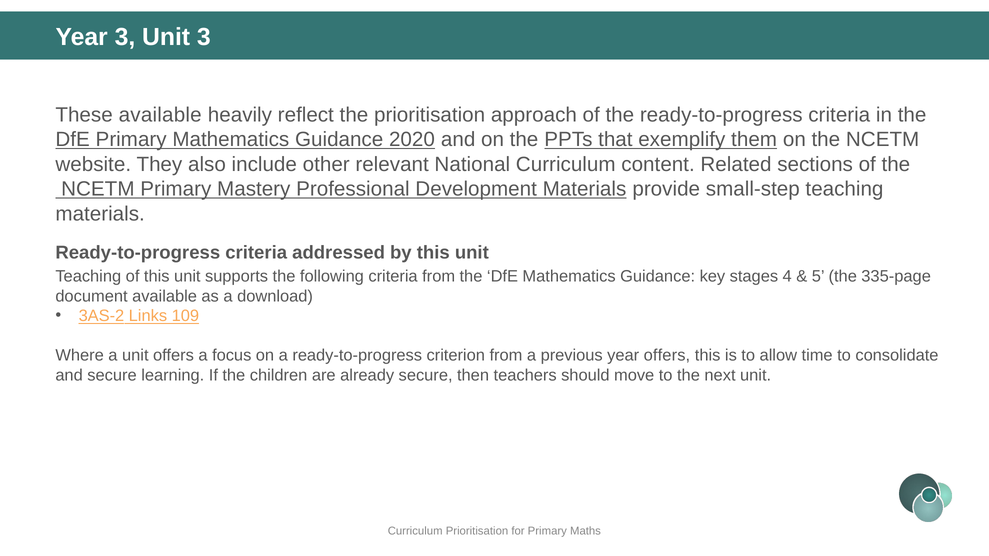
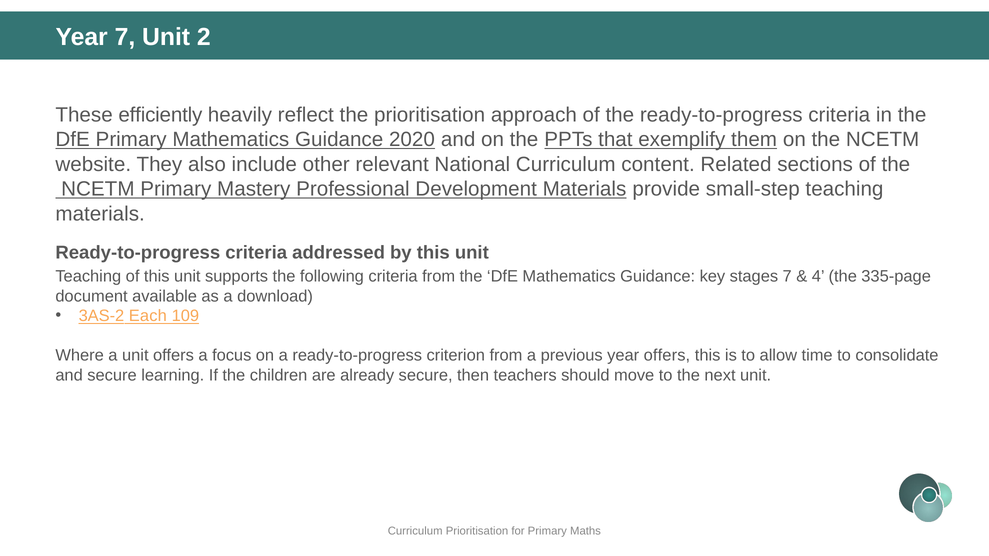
Year 3: 3 -> 7
Unit 3: 3 -> 2
These available: available -> efficiently
stages 4: 4 -> 7
5: 5 -> 4
Links: Links -> Each
